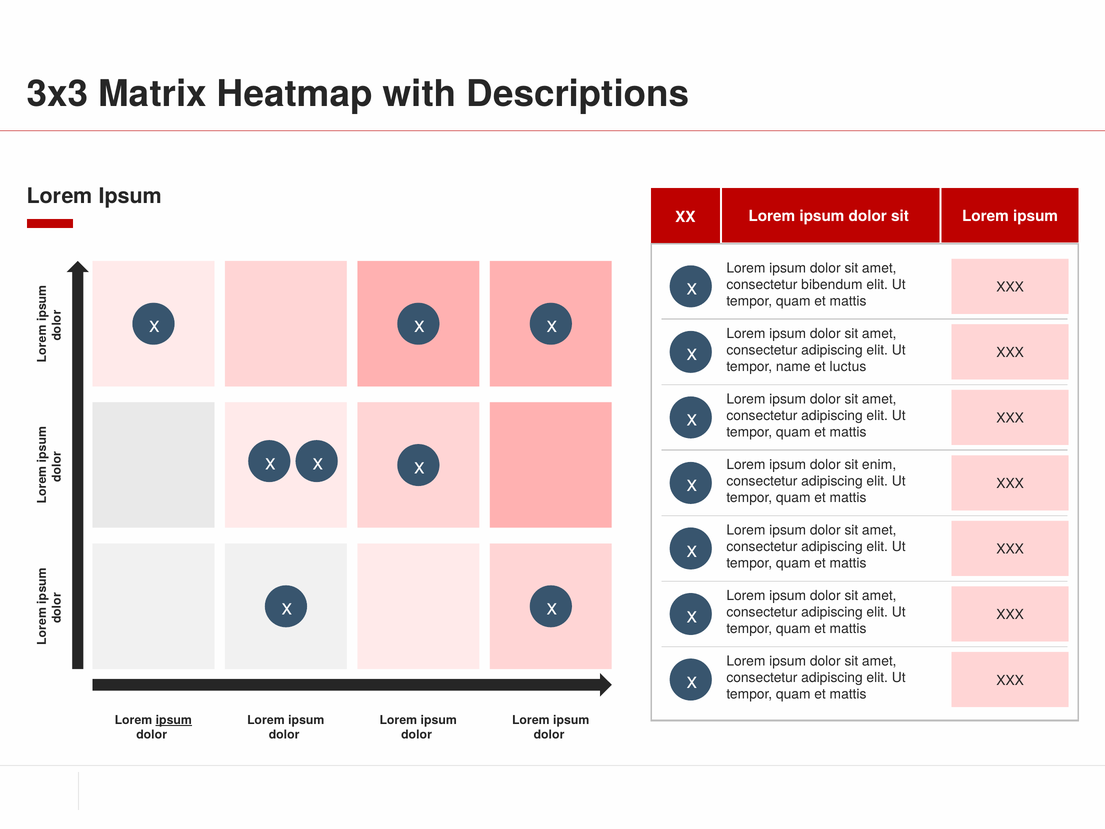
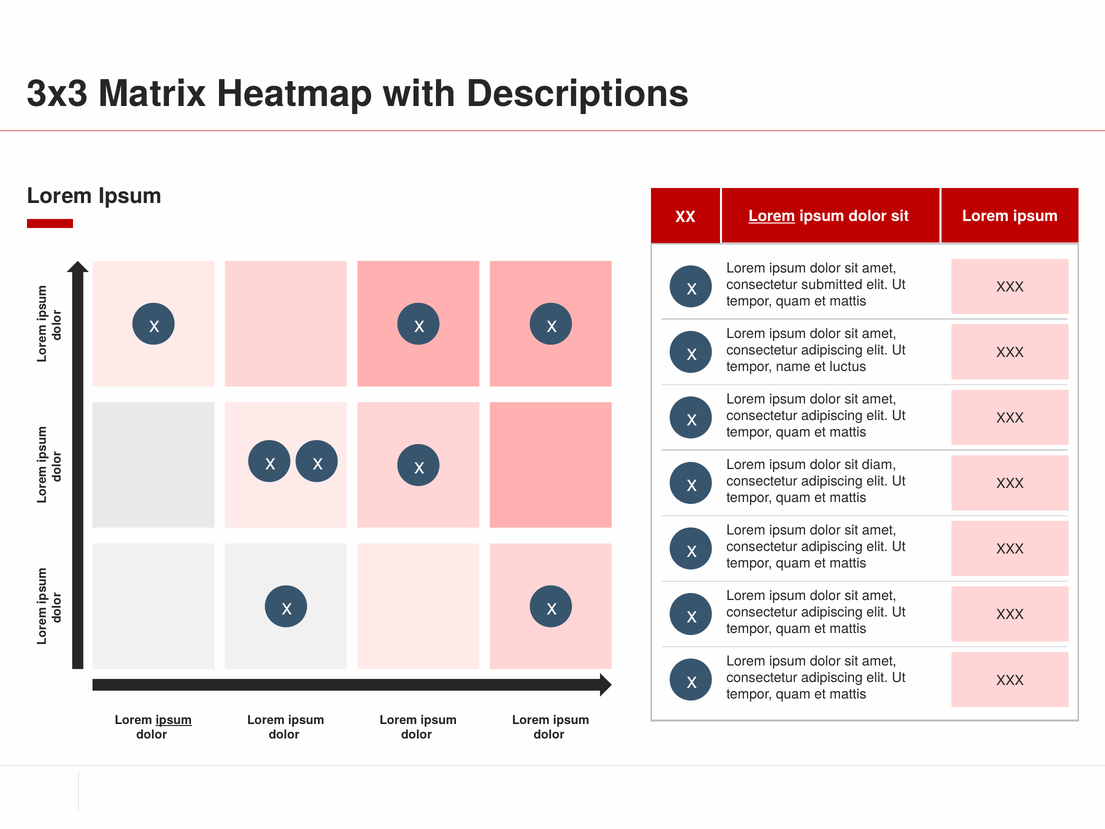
Lorem at (772, 216) underline: none -> present
bibendum: bibendum -> submitted
enim: enim -> diam
